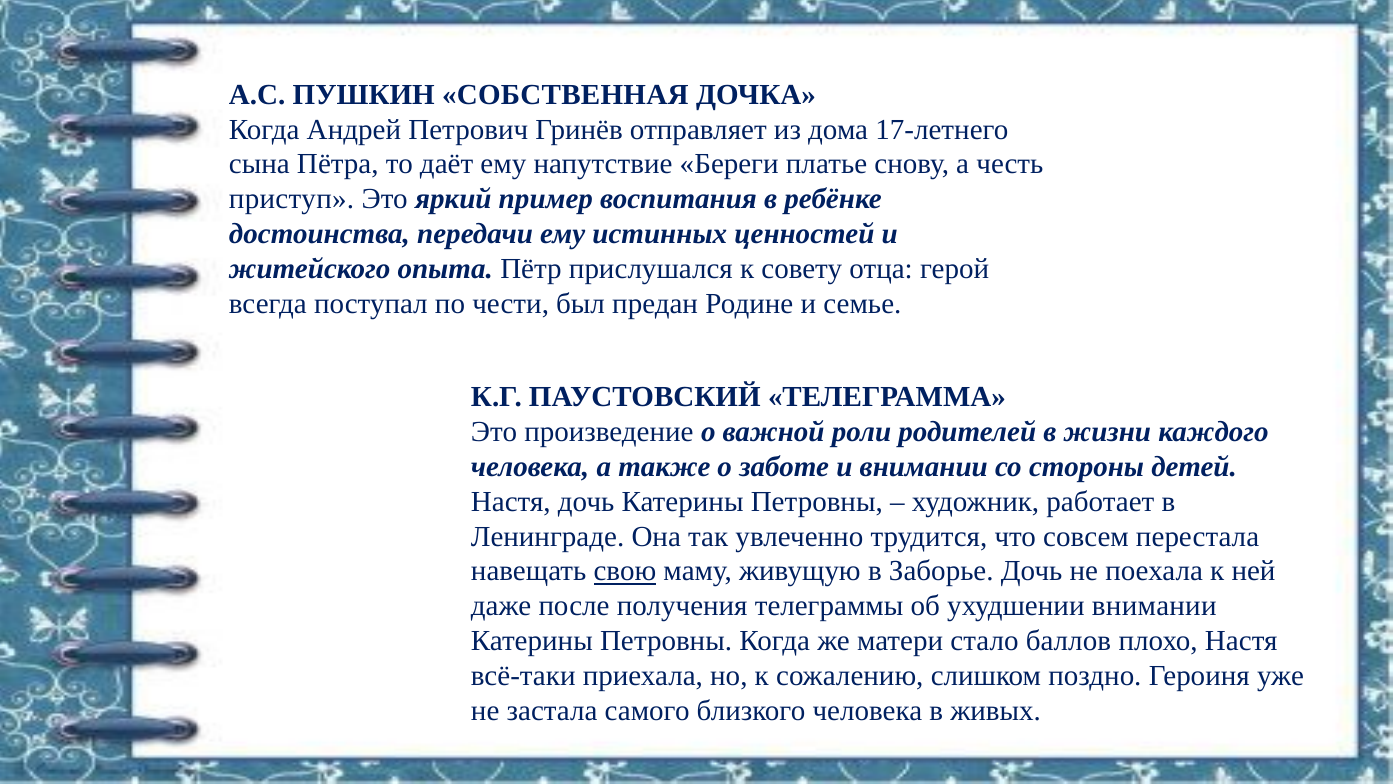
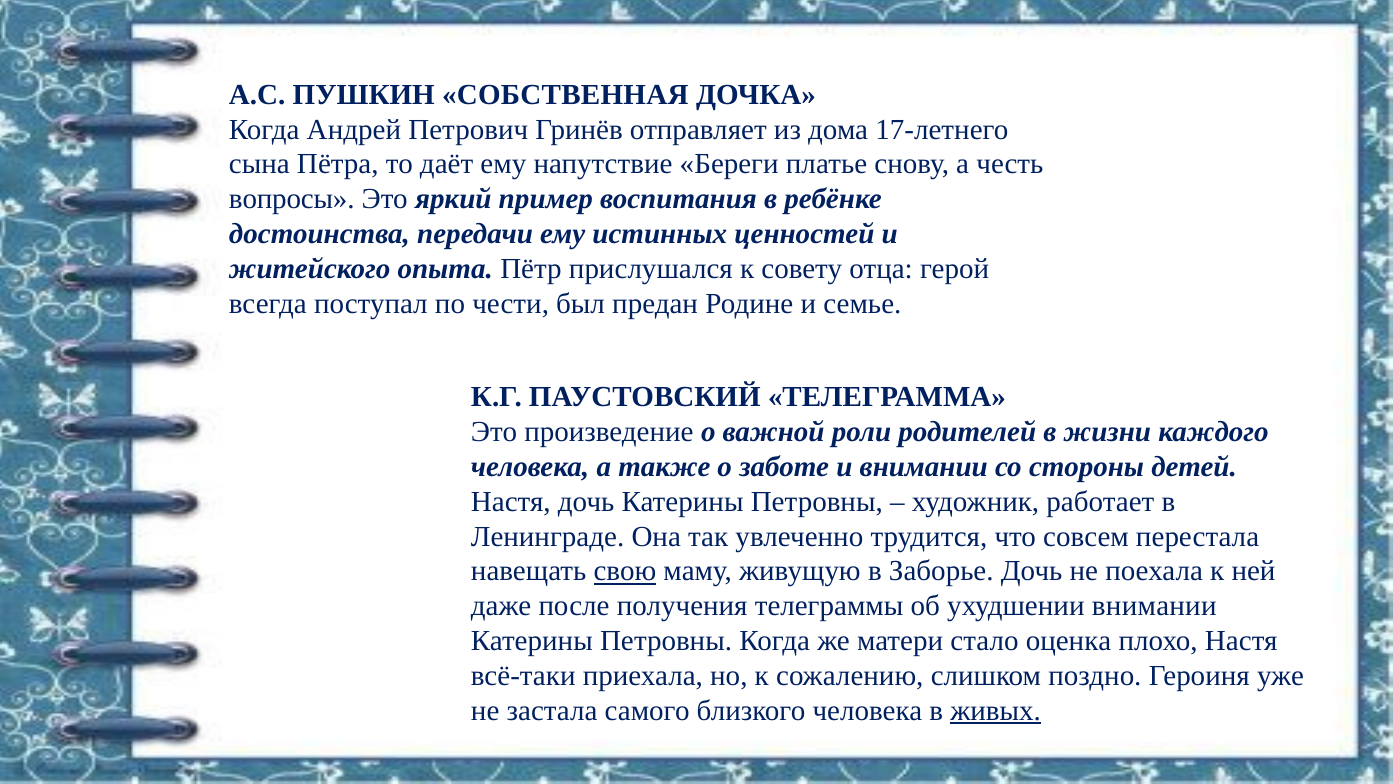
приступ: приступ -> вопросы
баллов: баллов -> оценка
живых underline: none -> present
